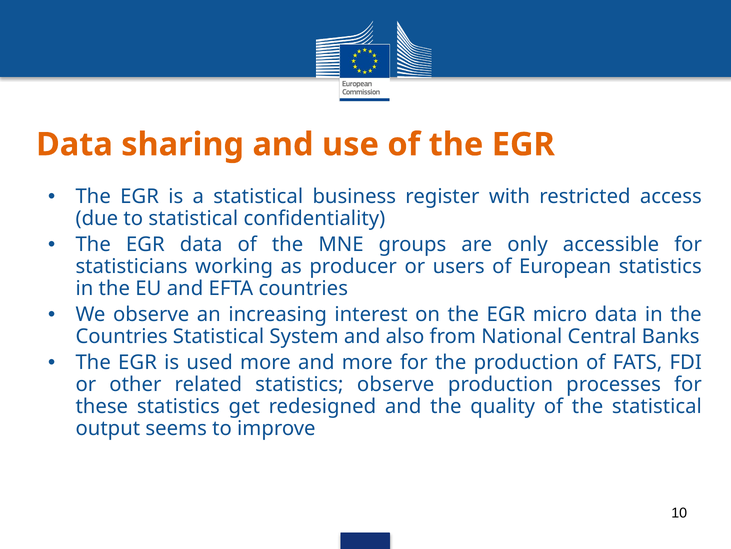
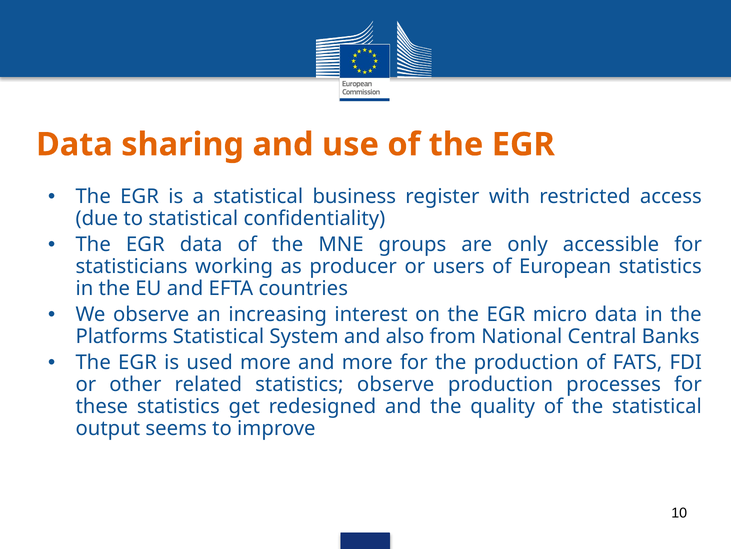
Countries at (122, 336): Countries -> Platforms
